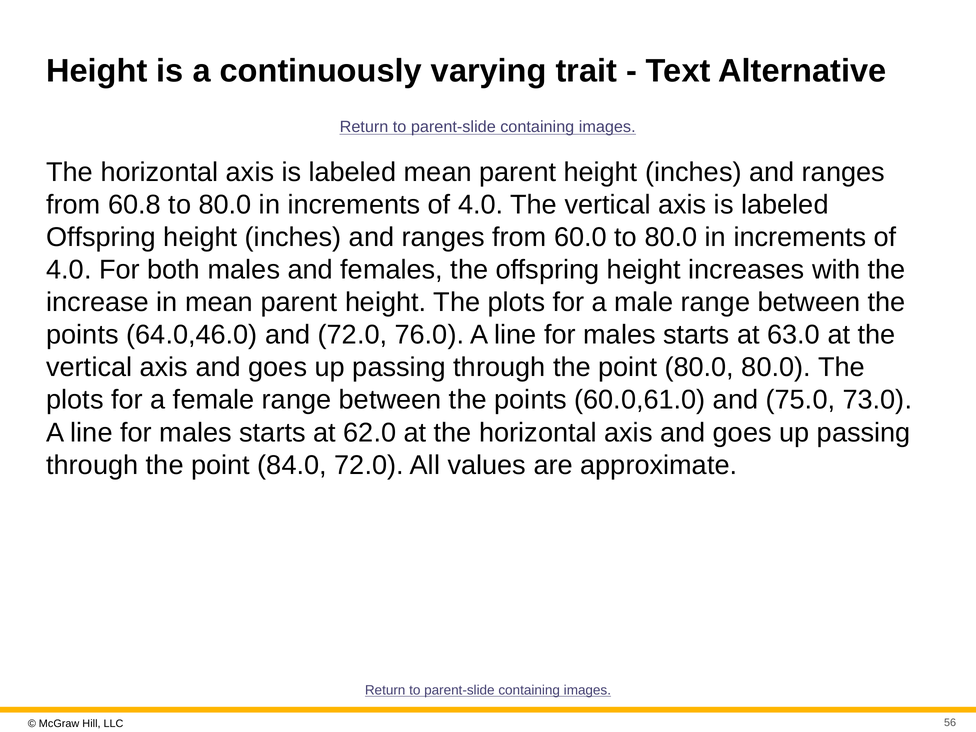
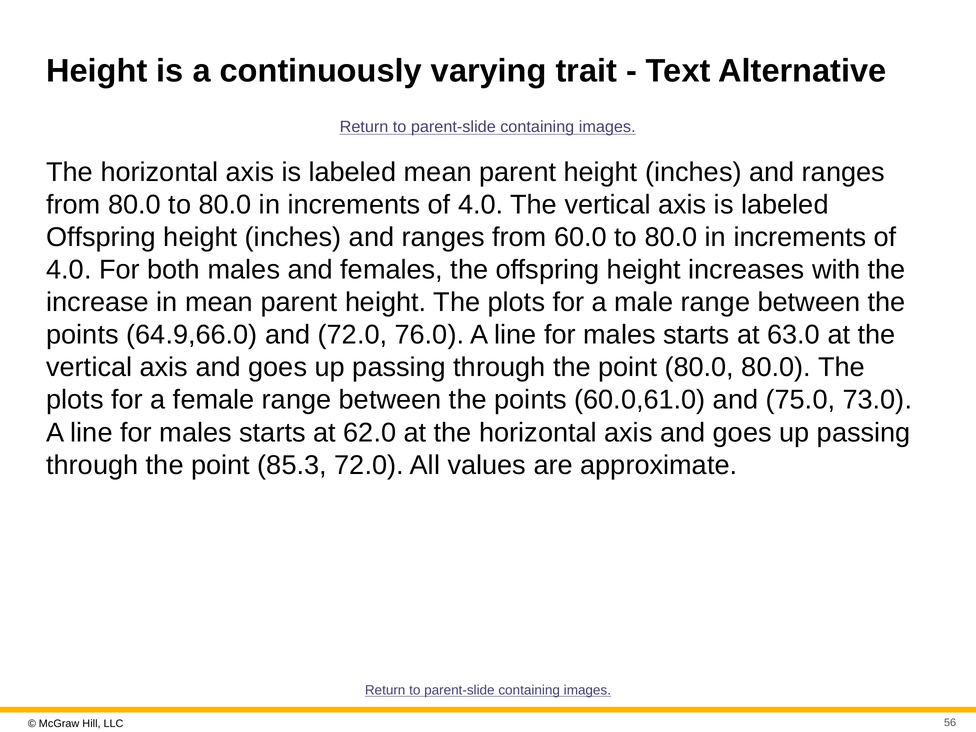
from 60.8: 60.8 -> 80.0
64.0,46.0: 64.0,46.0 -> 64.9,66.0
84.0: 84.0 -> 85.3
